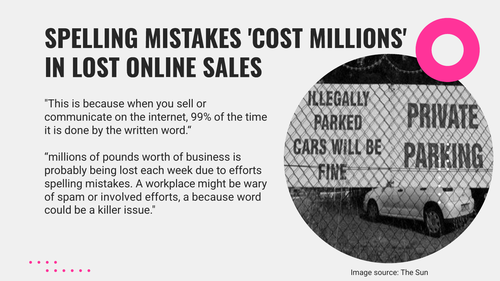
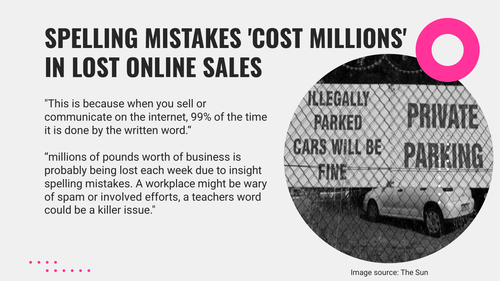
to efforts: efforts -> insight
a because: because -> teachers
